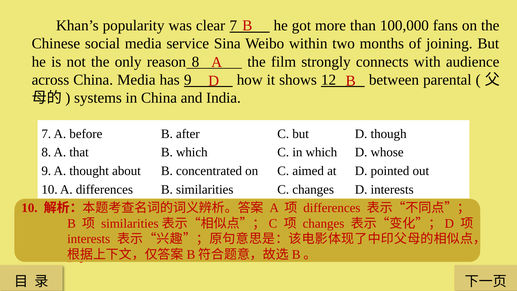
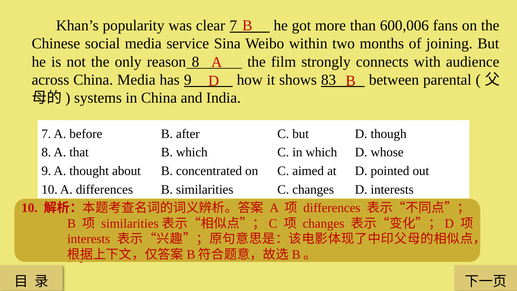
100,000: 100,000 -> 600,006
12: 12 -> 83
